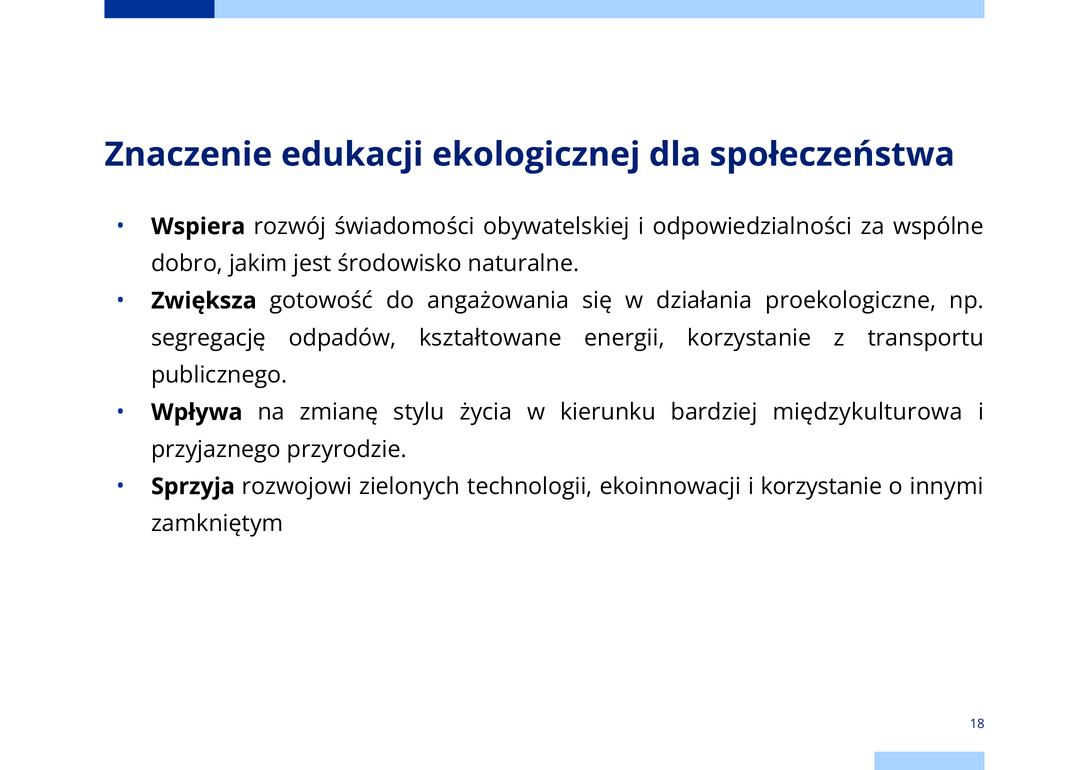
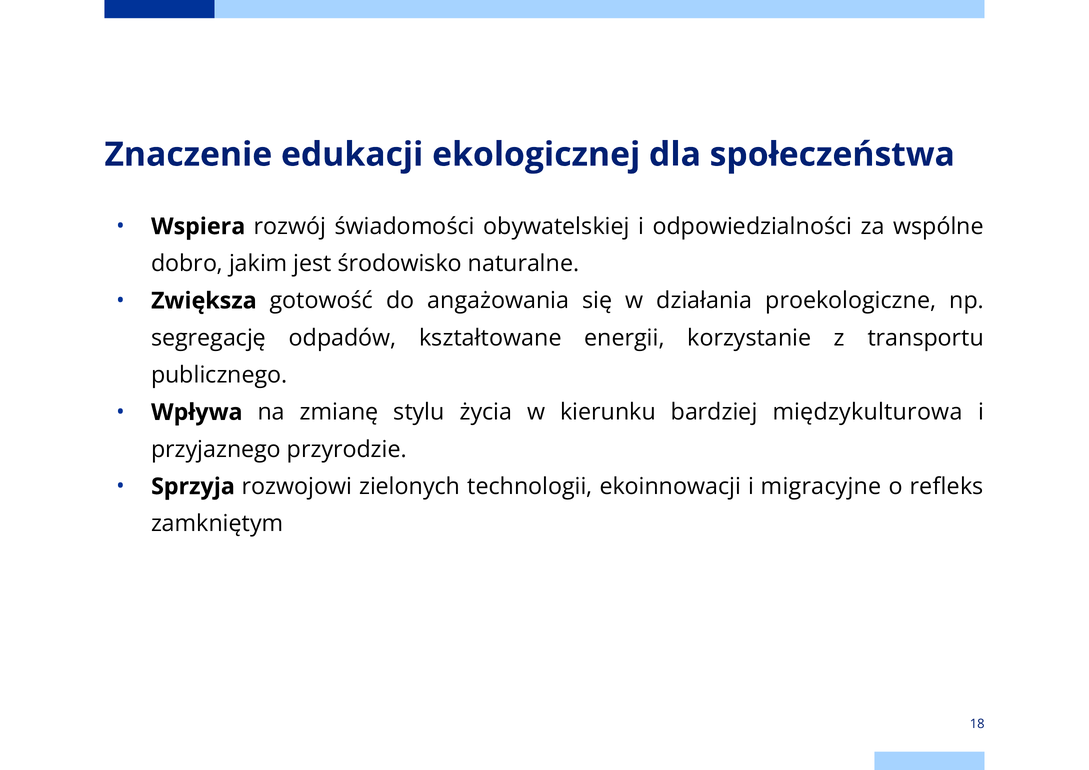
i korzystanie: korzystanie -> migracyjne
innymi: innymi -> refleks
